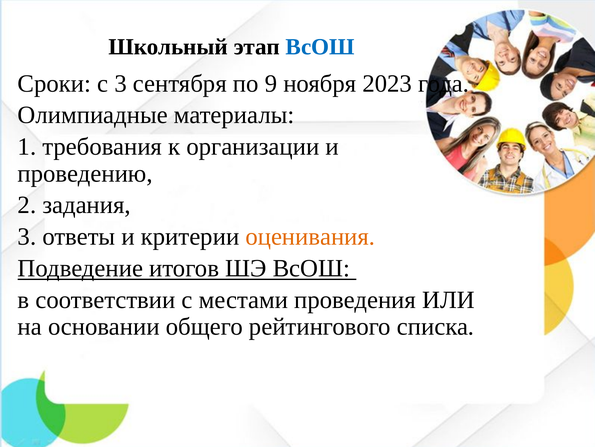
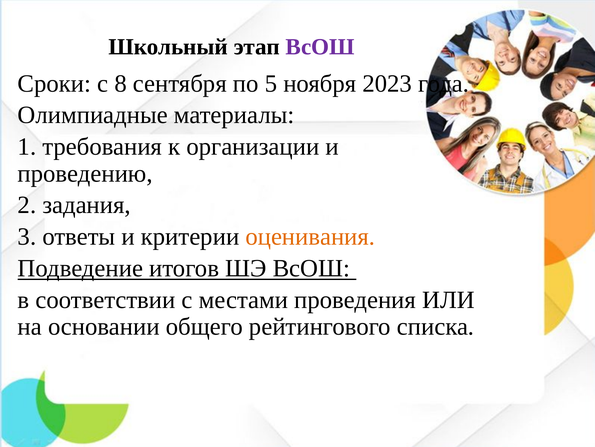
ВсОШ at (320, 47) colour: blue -> purple
с 3: 3 -> 8
9: 9 -> 5
